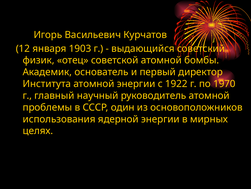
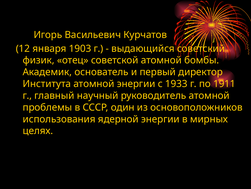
1922: 1922 -> 1933
1970: 1970 -> 1911
